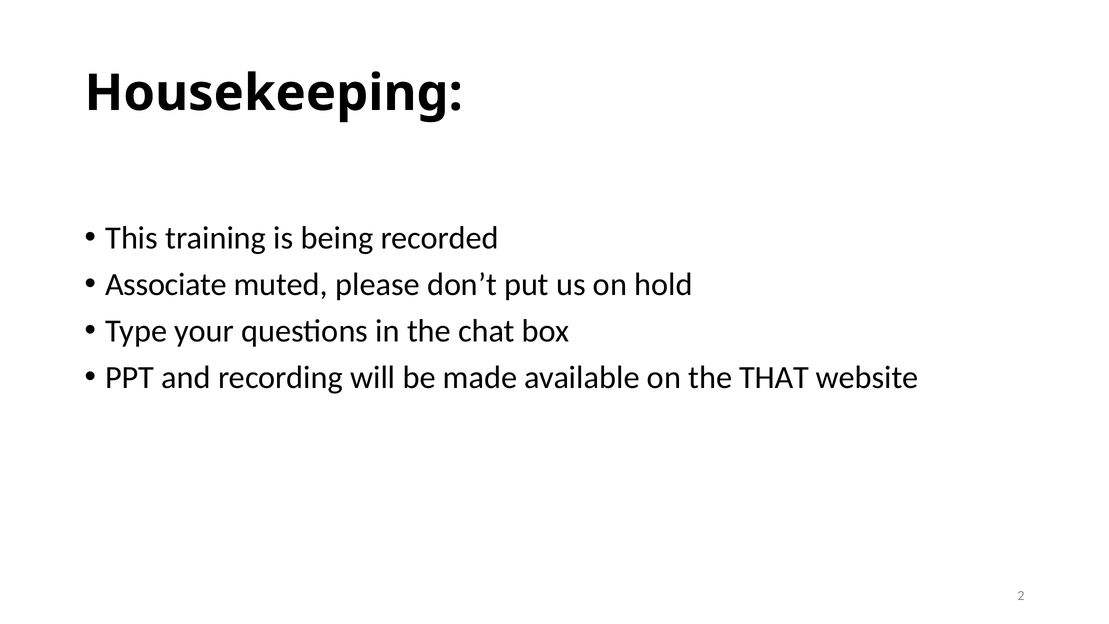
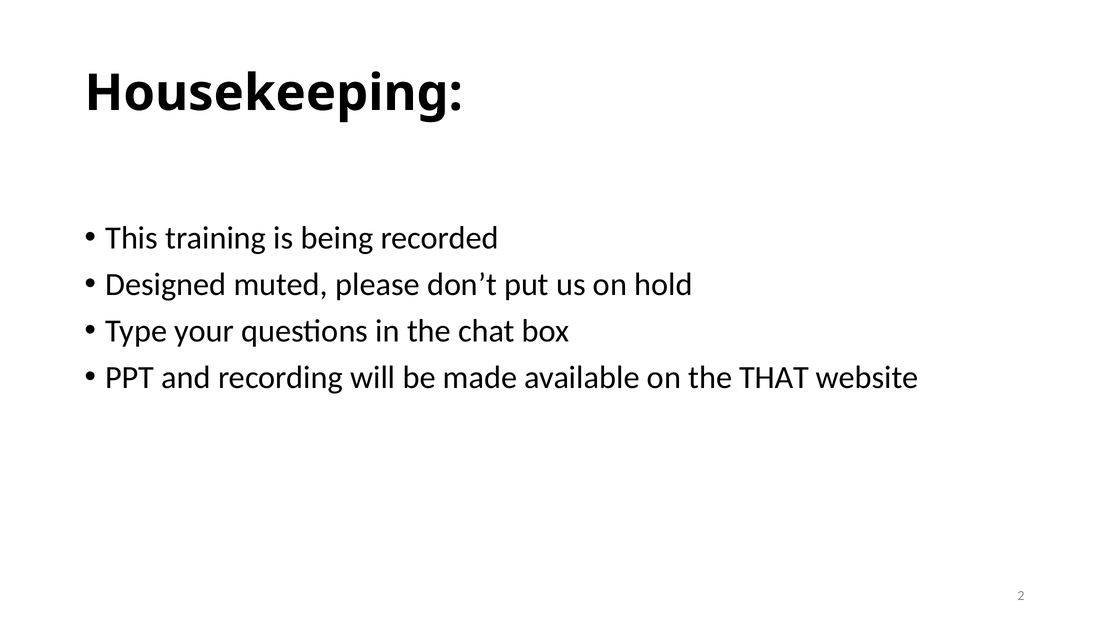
Associate: Associate -> Designed
